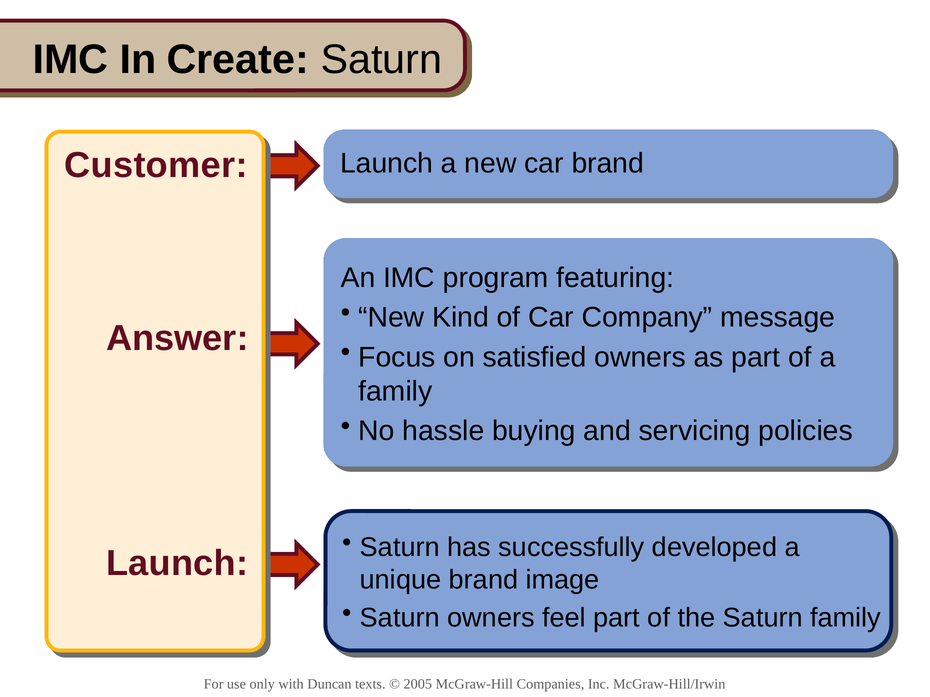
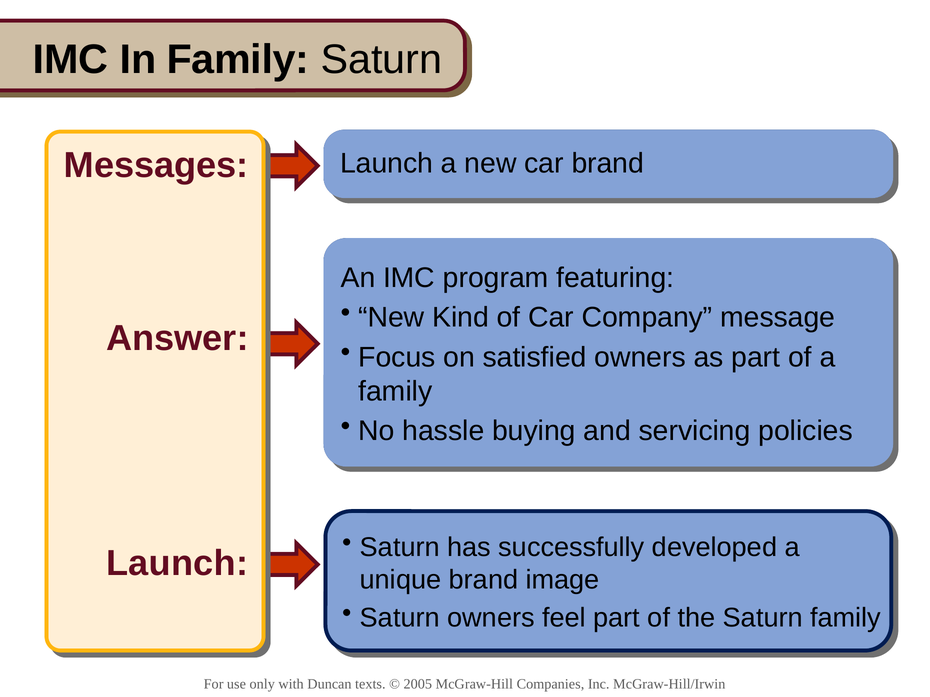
In Create: Create -> Family
Customer: Customer -> Messages
